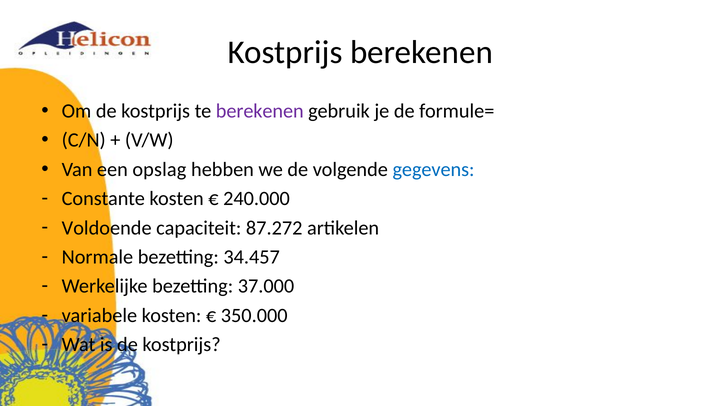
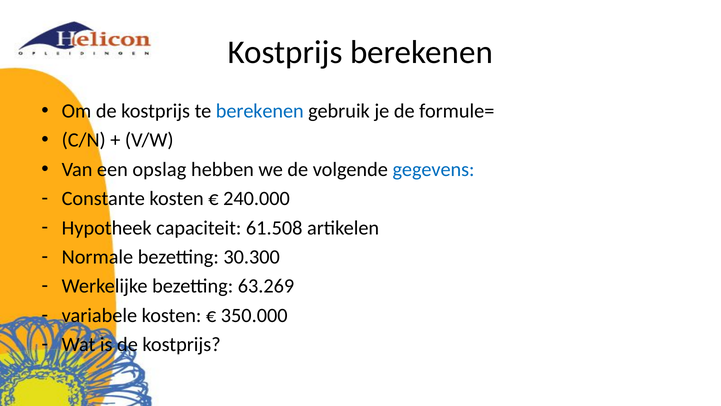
berekenen at (260, 111) colour: purple -> blue
Voldoende: Voldoende -> Hypotheek
87.272: 87.272 -> 61.508
34.457: 34.457 -> 30.300
37.000: 37.000 -> 63.269
